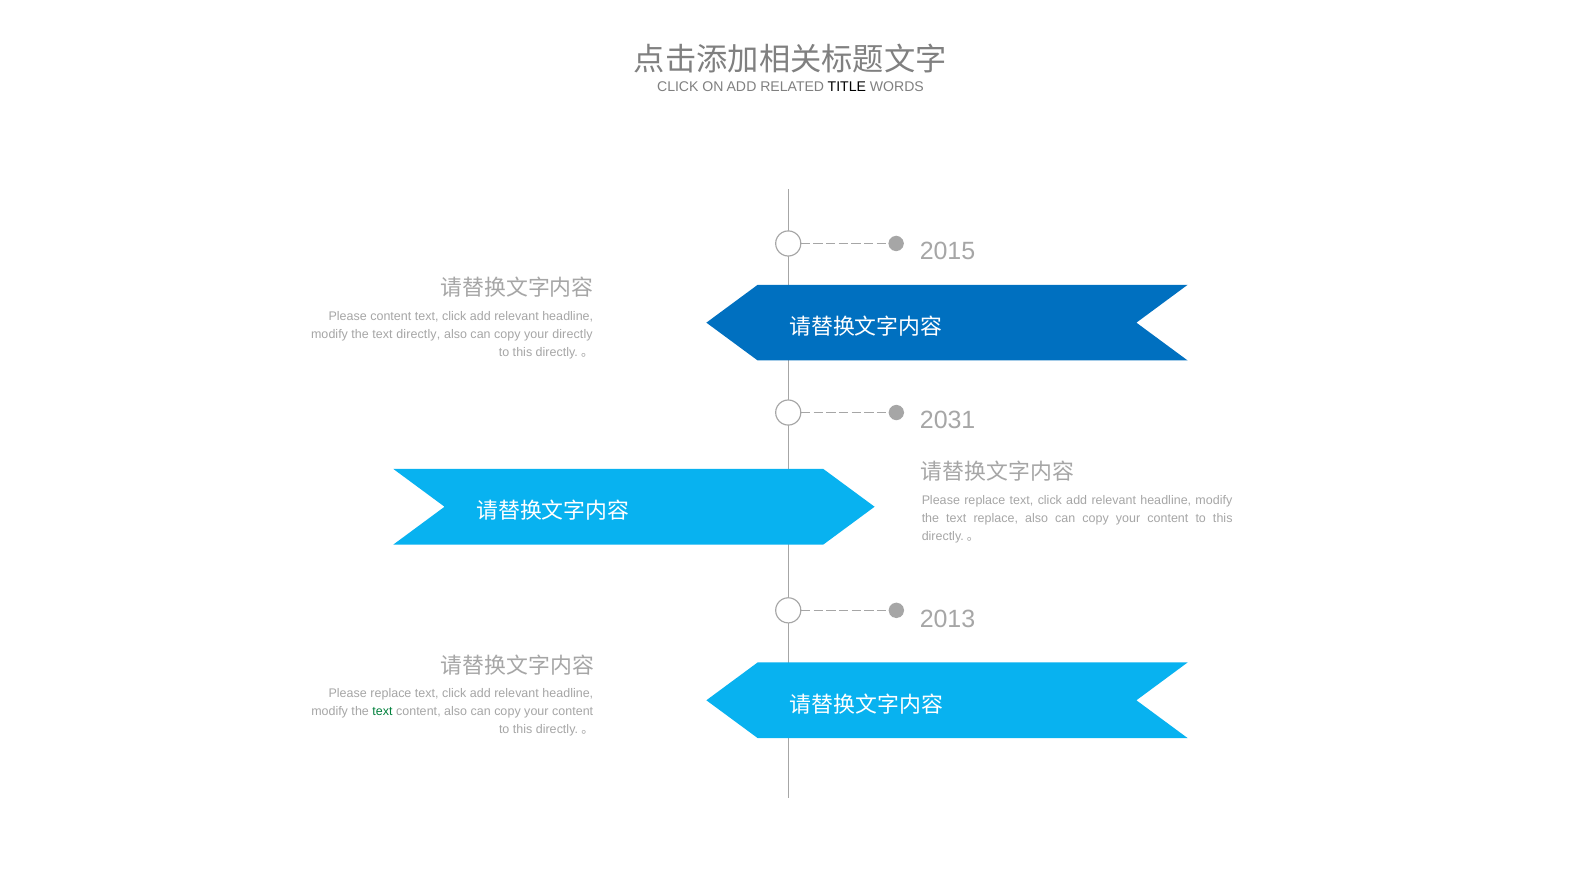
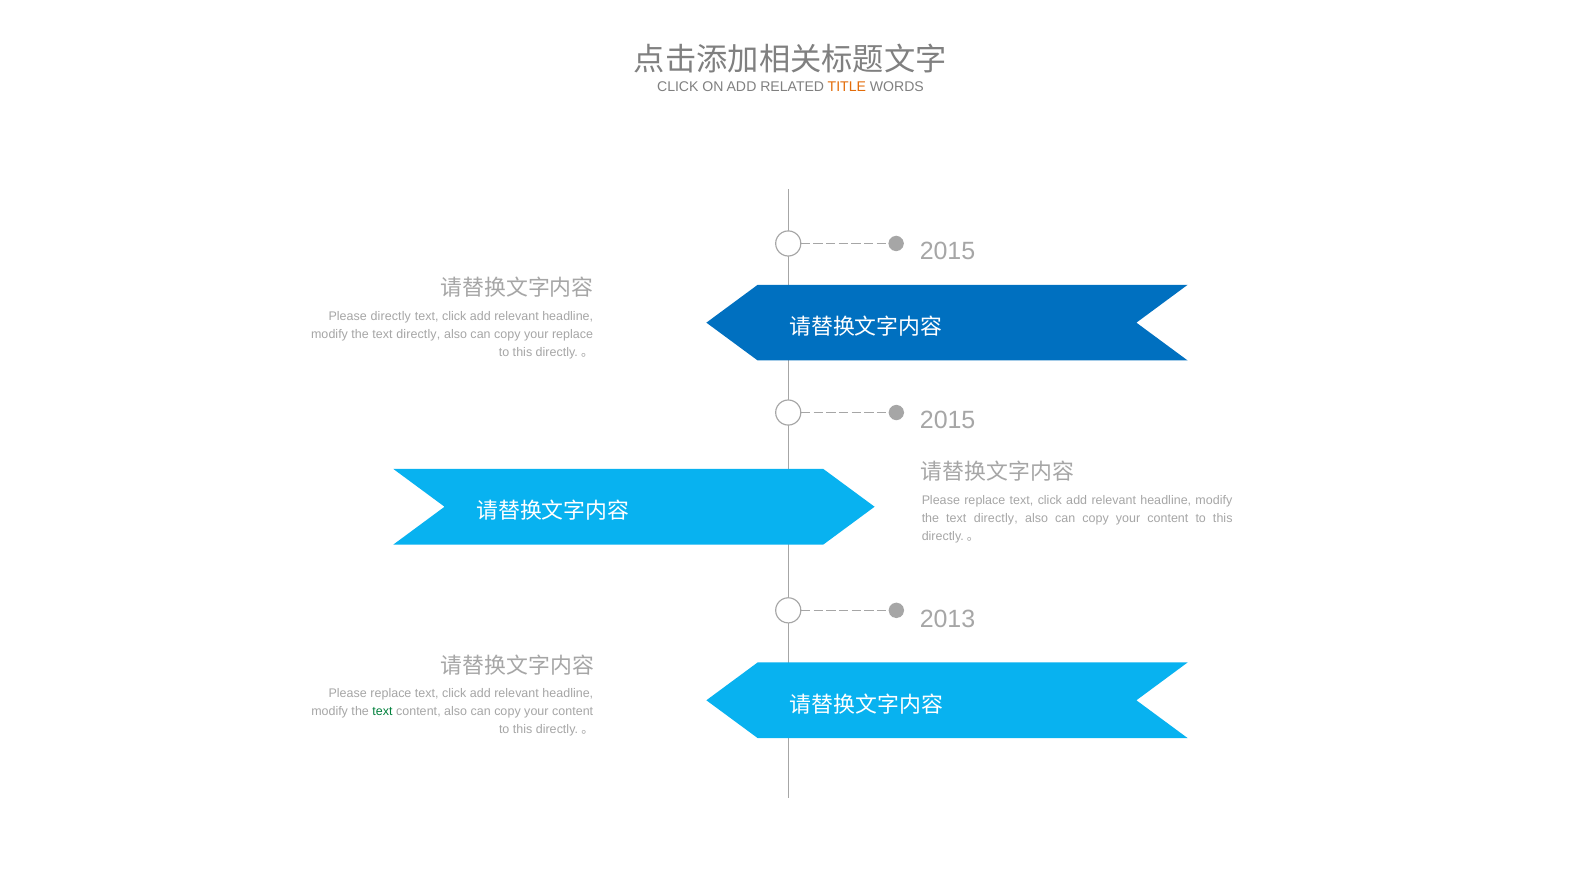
TITLE colour: black -> orange
Please content: content -> directly
your directly: directly -> replace
2031 at (948, 421): 2031 -> 2015
replace at (996, 518): replace -> directly
